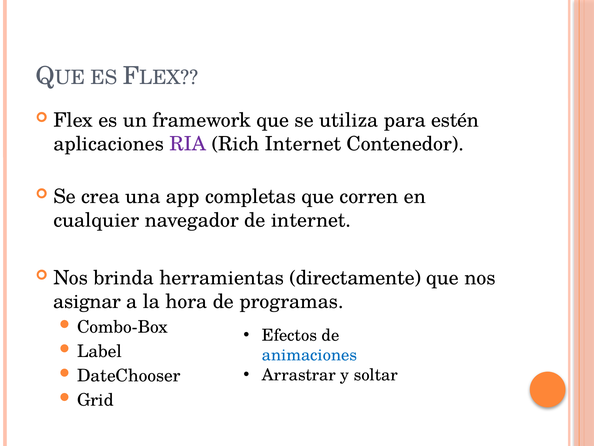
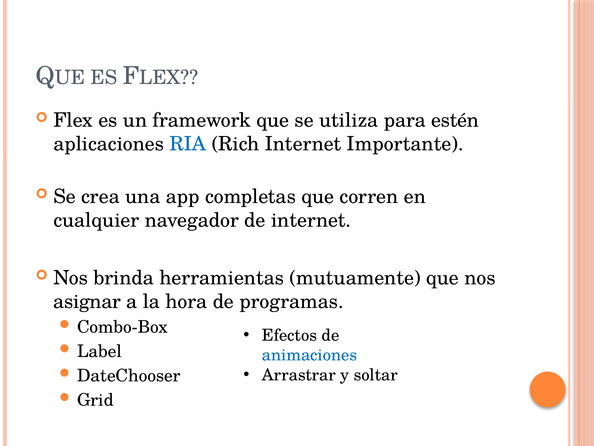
RIA colour: purple -> blue
Contenedor: Contenedor -> Importante
directamente: directamente -> mutuamente
